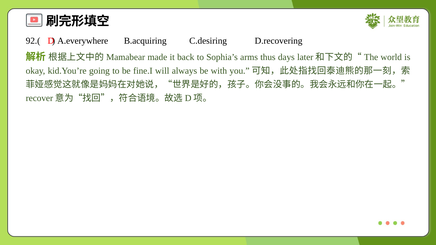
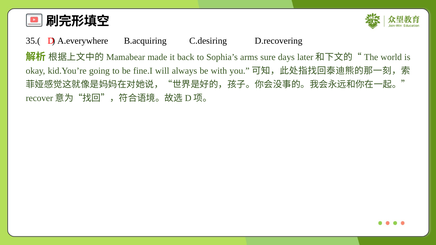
92.(: 92.( -> 35.(
thus: thus -> sure
